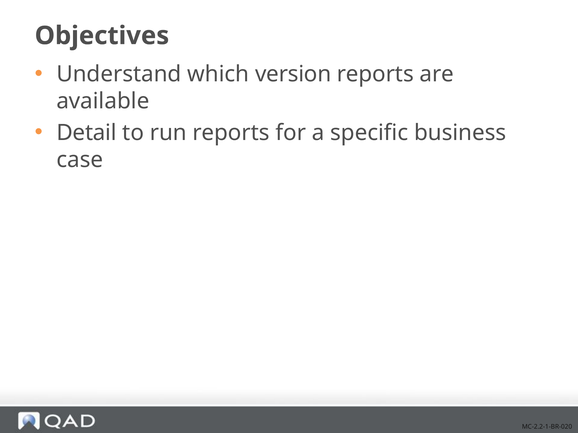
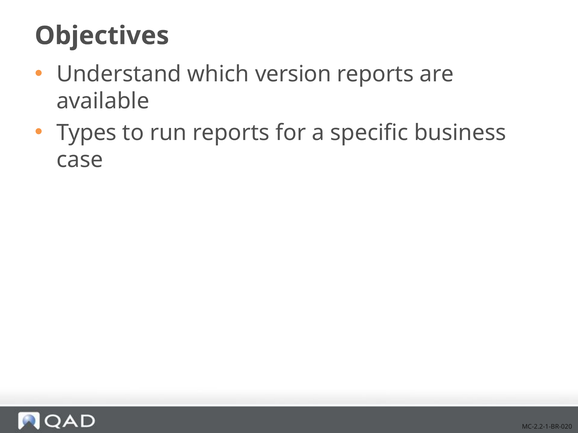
Detail: Detail -> Types
